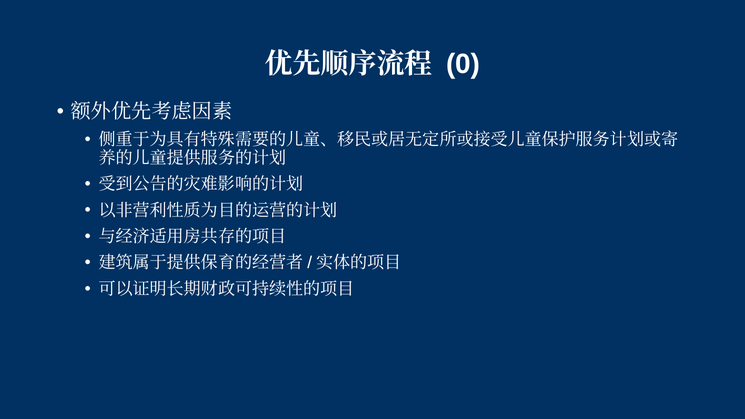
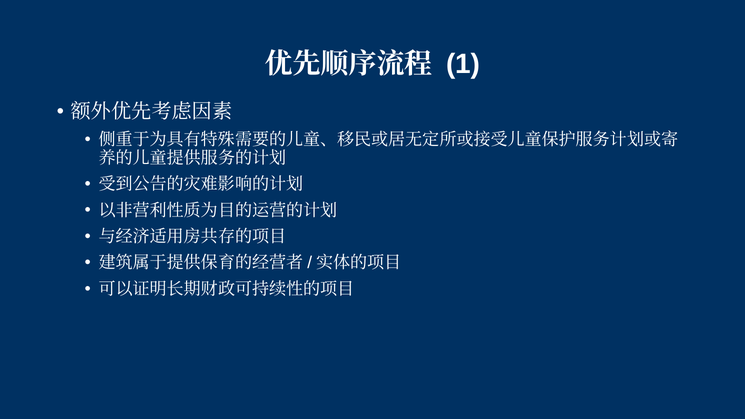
0: 0 -> 1
